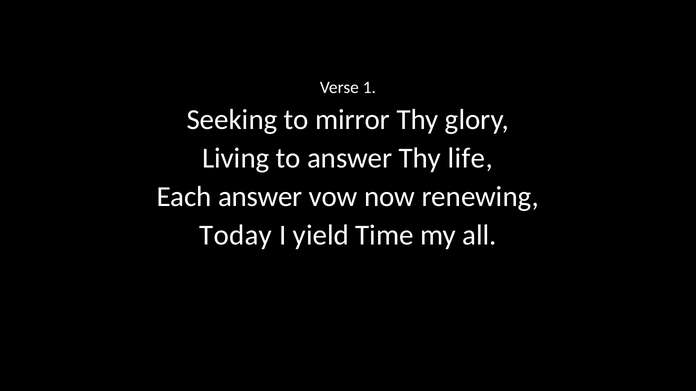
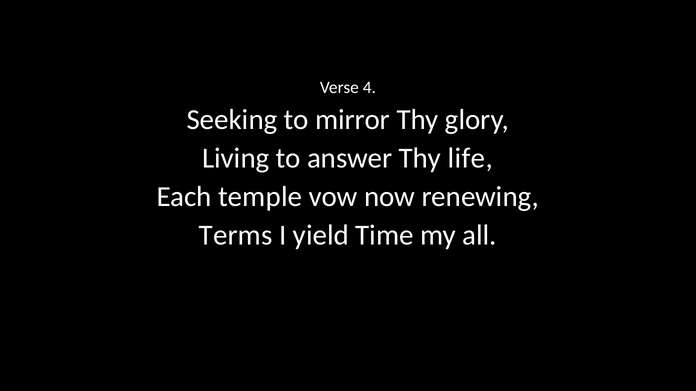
1: 1 -> 4
Each answer: answer -> temple
Today: Today -> Terms
